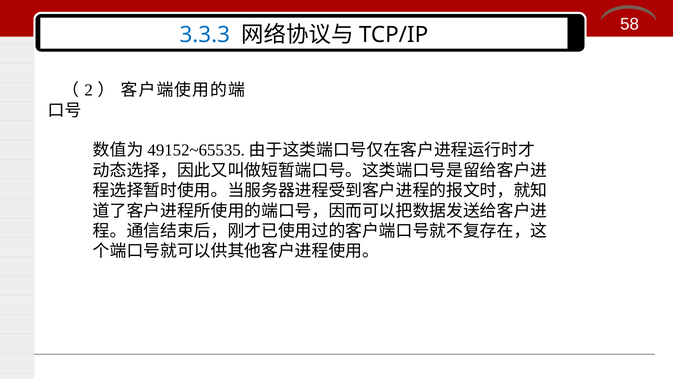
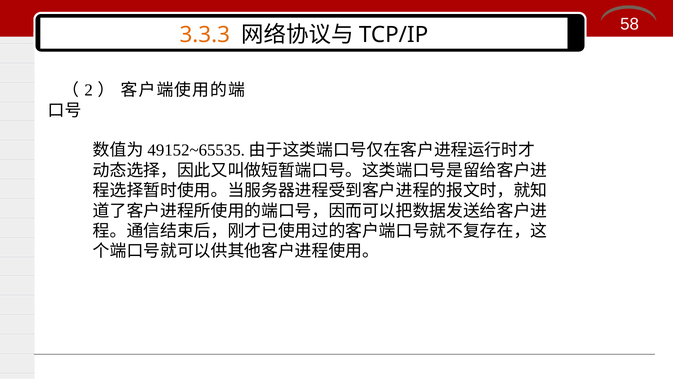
3.3.3 colour: blue -> orange
